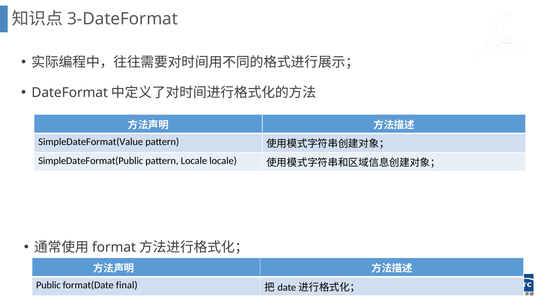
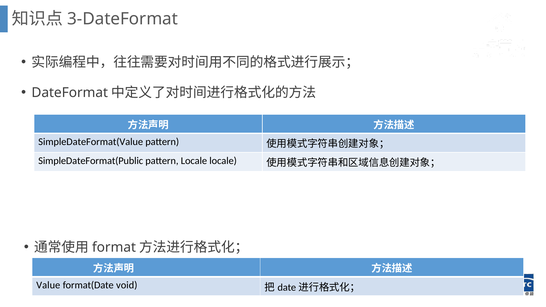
Public: Public -> Value
final: final -> void
